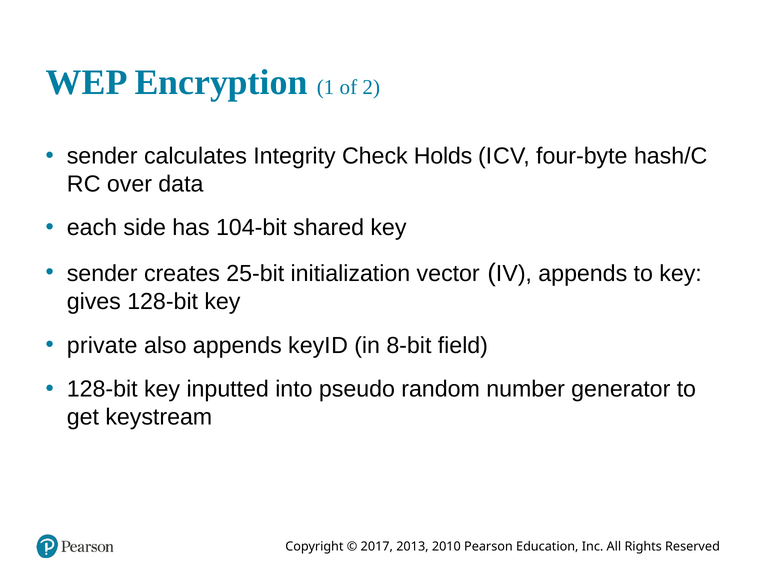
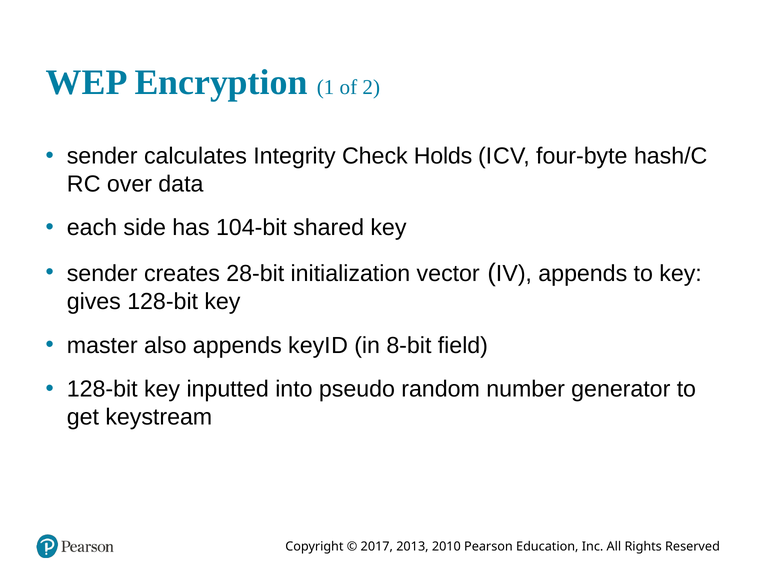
25-bit: 25-bit -> 28-bit
private: private -> master
